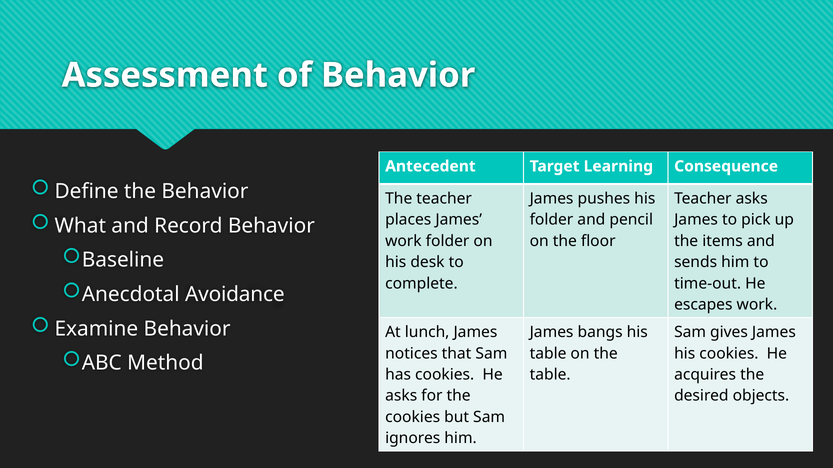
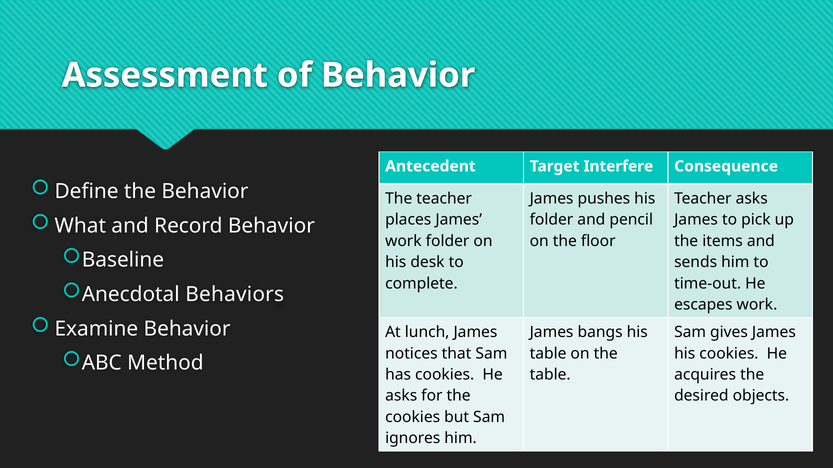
Learning: Learning -> Interfere
Avoidance: Avoidance -> Behaviors
